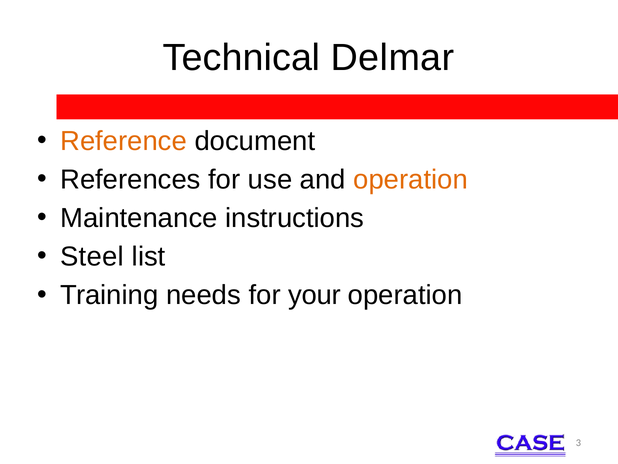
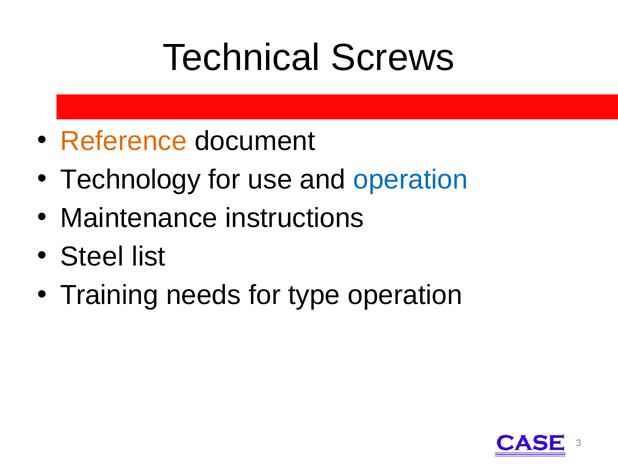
Delmar: Delmar -> Screws
References: References -> Technology
operation at (411, 180) colour: orange -> blue
your: your -> type
